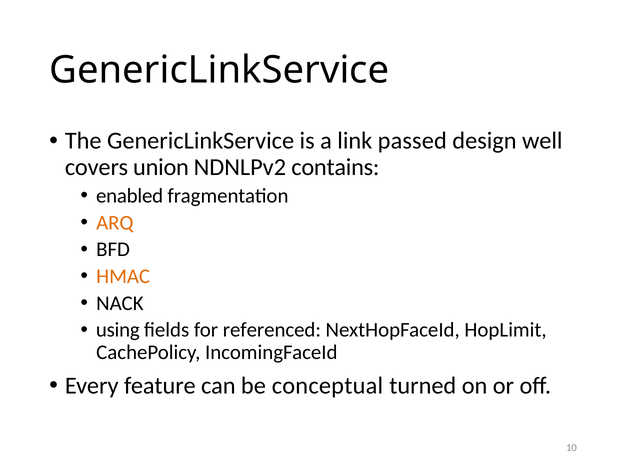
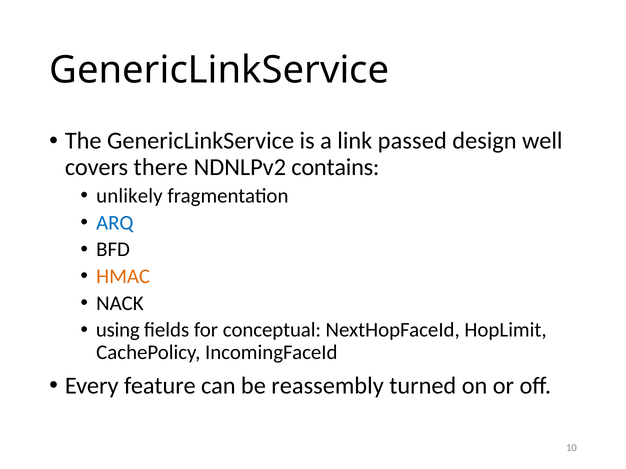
union: union -> there
enabled: enabled -> unlikely
ARQ colour: orange -> blue
referenced: referenced -> conceptual
conceptual: conceptual -> reassembly
